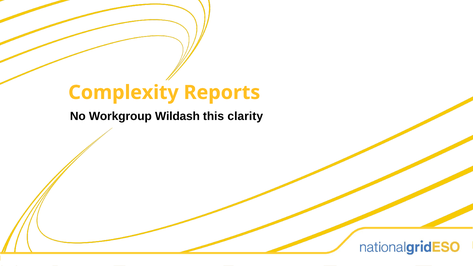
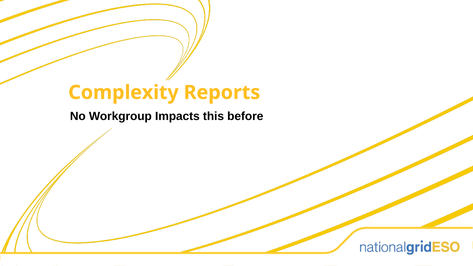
Wildash: Wildash -> Impacts
clarity: clarity -> before
